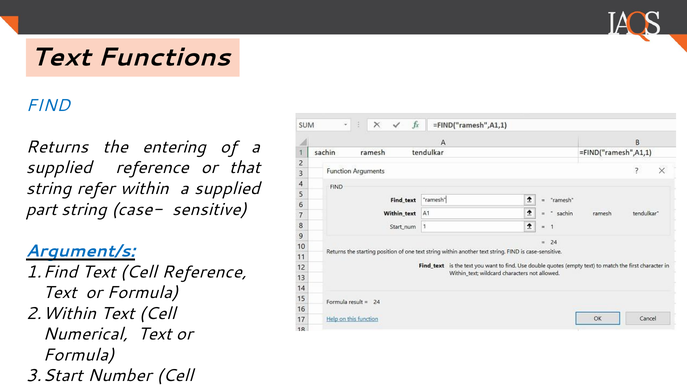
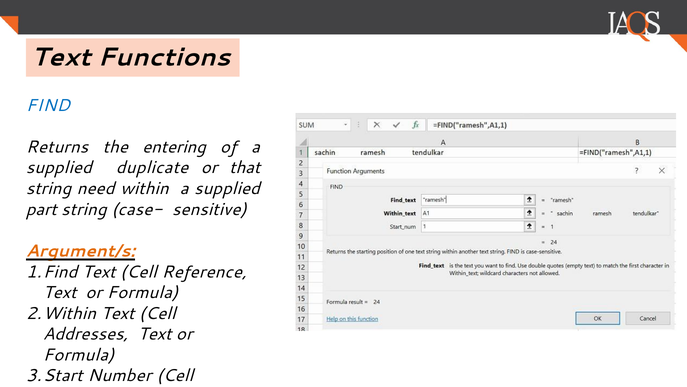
supplied reference: reference -> duplicate
refer: refer -> need
Argument/s colour: blue -> orange
Numerical: Numerical -> Addresses
